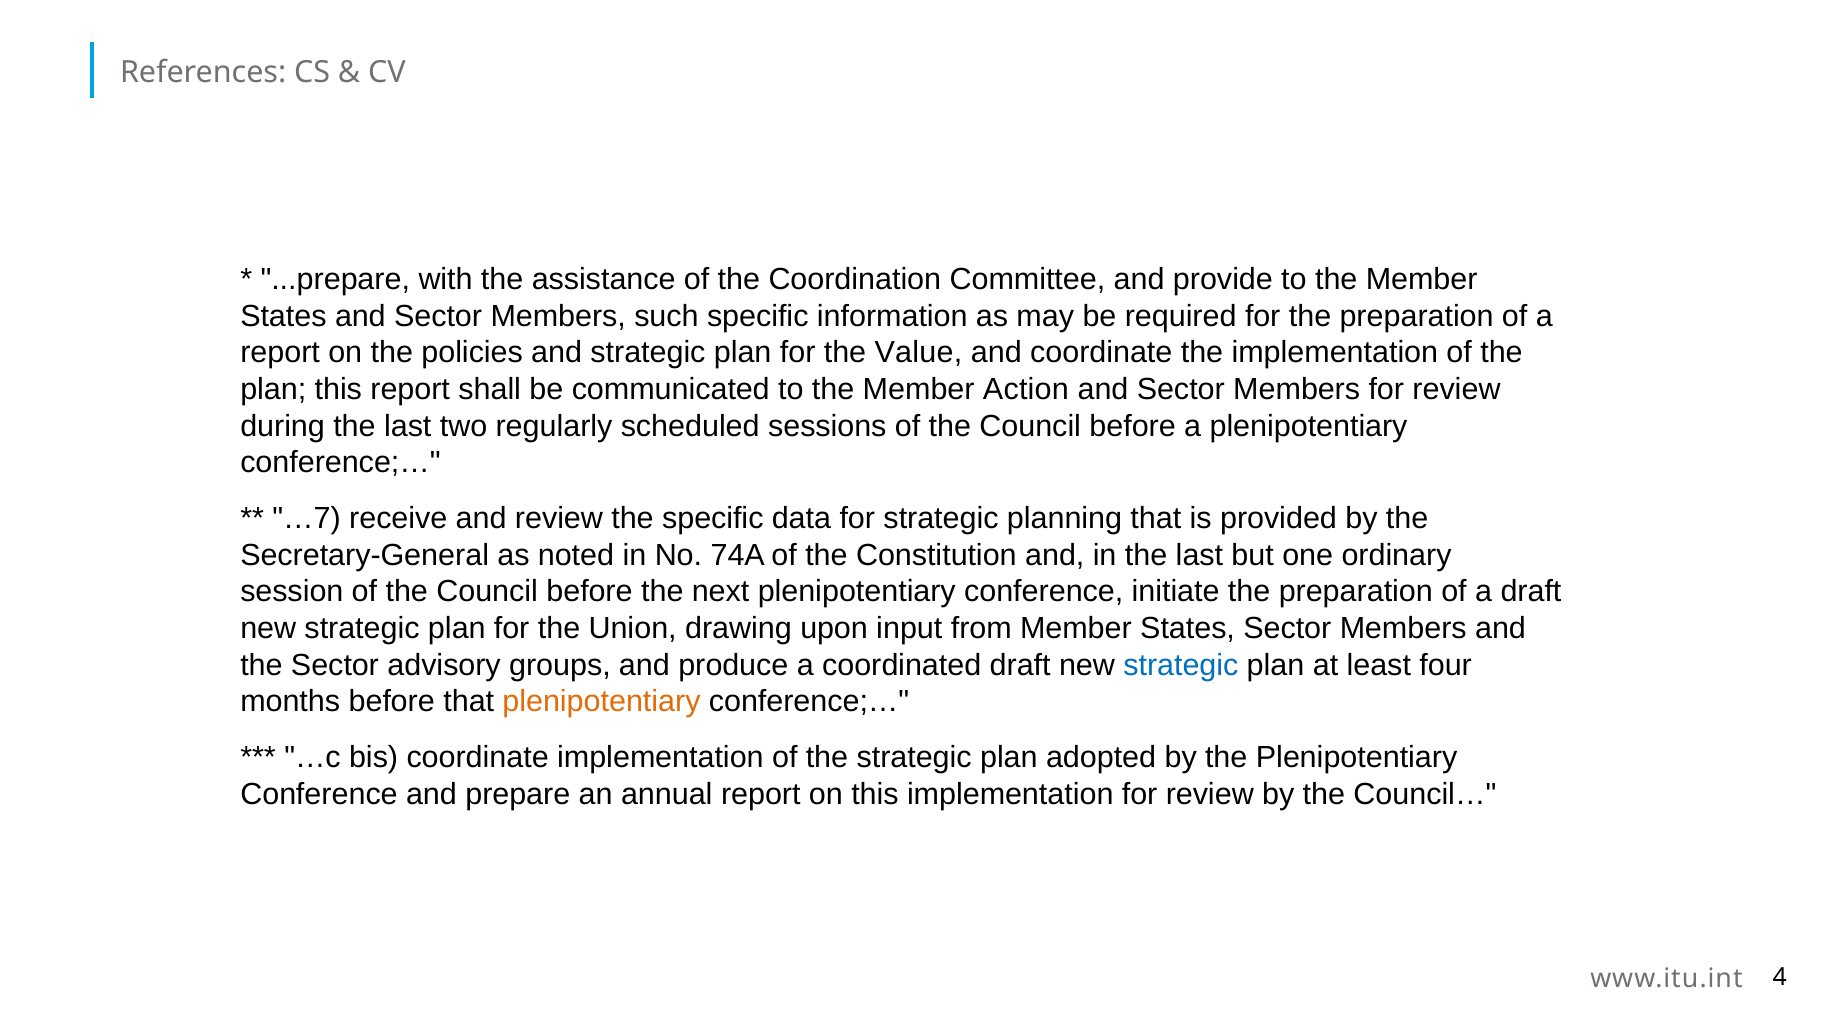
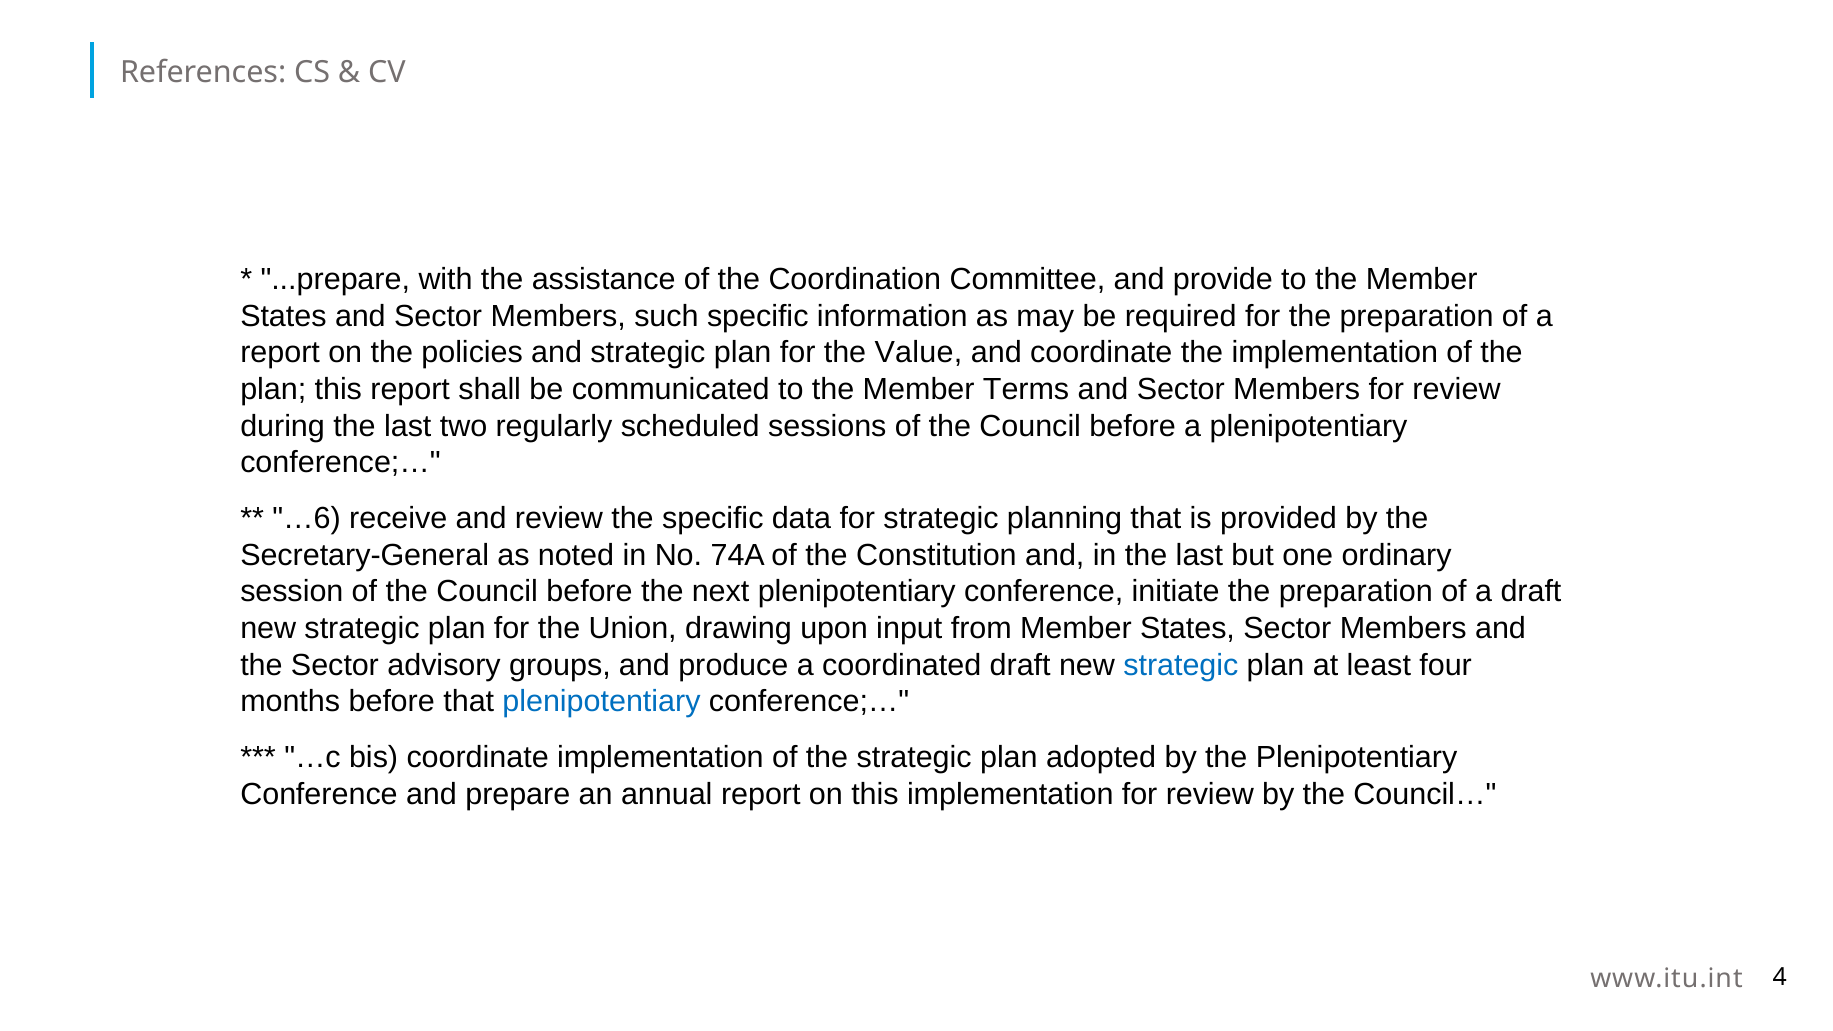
Action: Action -> Terms
…7: …7 -> …6
plenipotentiary at (601, 702) colour: orange -> blue
